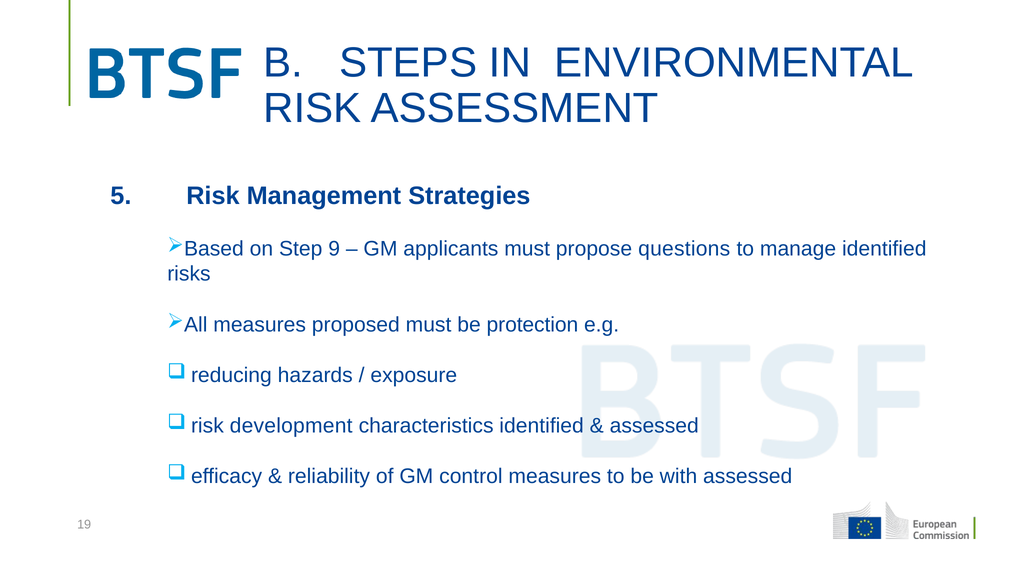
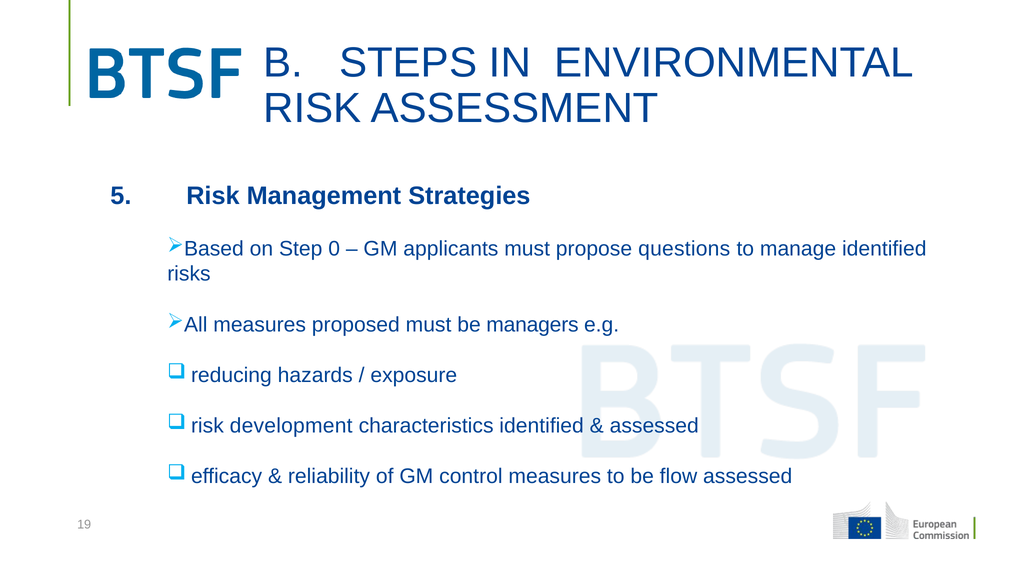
9: 9 -> 0
protection: protection -> managers
with: with -> flow
